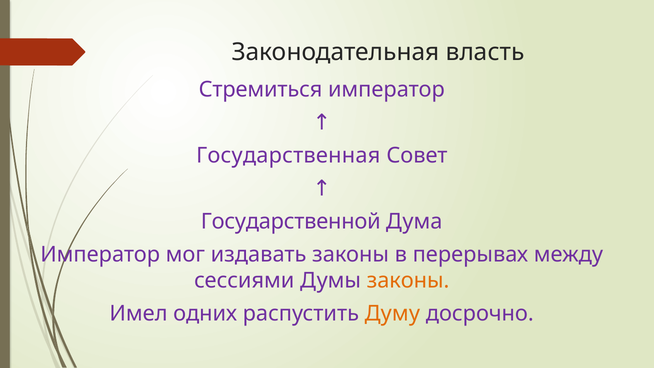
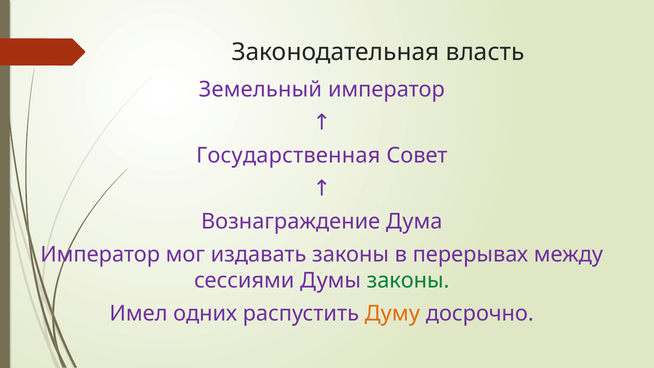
Стремиться: Стремиться -> Земельный
Государственной: Государственной -> Вознаграждение
законы at (408, 280) colour: orange -> green
